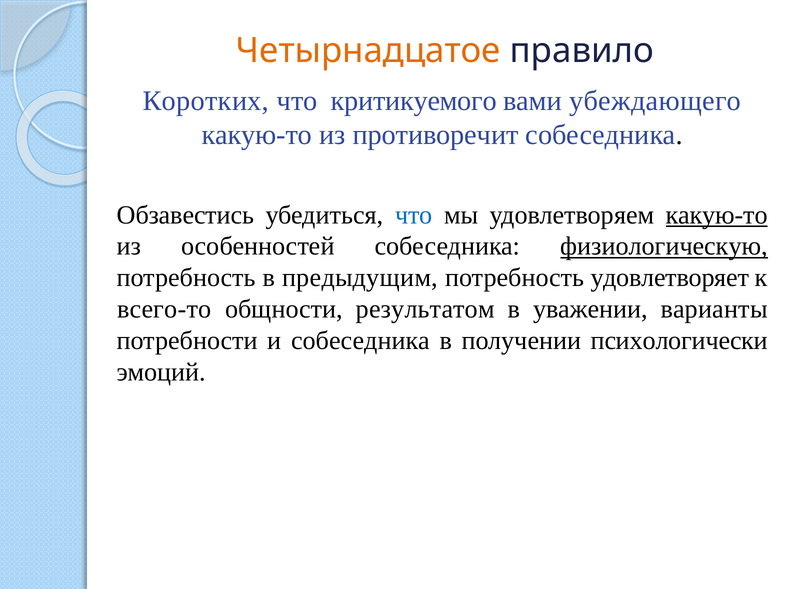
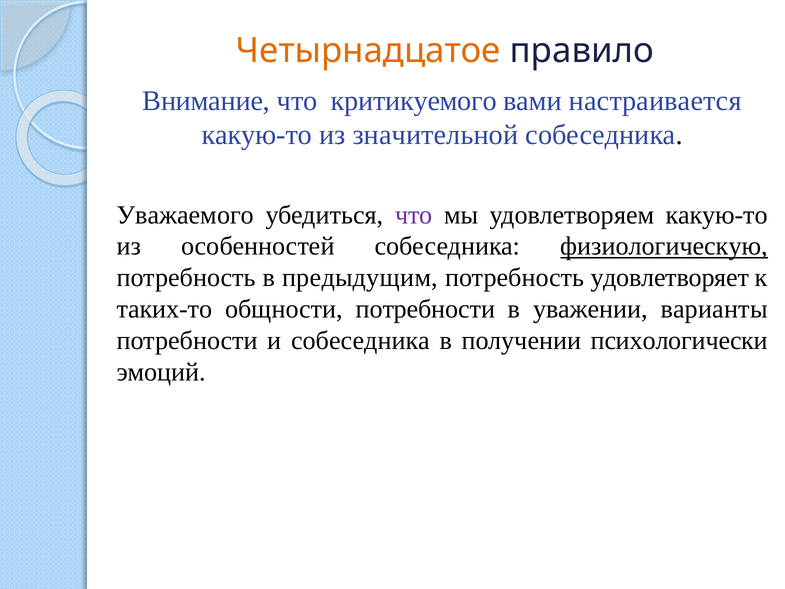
Коротких: Коротких -> Внимание
убеждающего: убеждающего -> настраивается
противоречит: противоречит -> значительной
Обзавестись: Обзавестись -> Уважаемого
что at (414, 215) colour: blue -> purple
какую-то at (717, 215) underline: present -> none
всего-то: всего-то -> таких-то
общности результатом: результатом -> потребности
